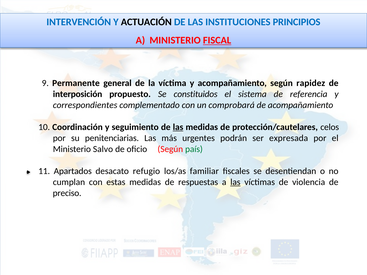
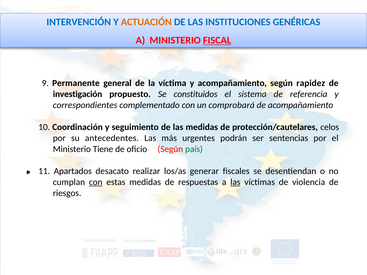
ACTUACIÓN colour: black -> orange
PRINCIPIOS: PRINCIPIOS -> GENÉRICAS
interposición: interposición -> investigación
las at (178, 127) underline: present -> none
penitenciarias: penitenciarias -> antecedentes
expresada: expresada -> sentencias
Salvo: Salvo -> Tiene
refugio: refugio -> realizar
familiar: familiar -> generar
con at (96, 182) underline: none -> present
preciso: preciso -> riesgos
